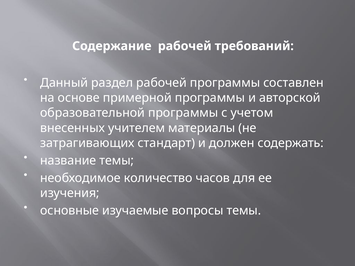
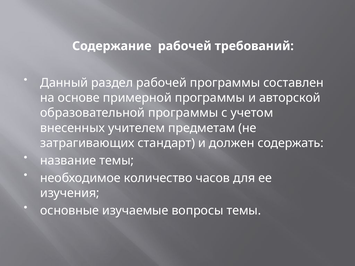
материалы: материалы -> предметам
